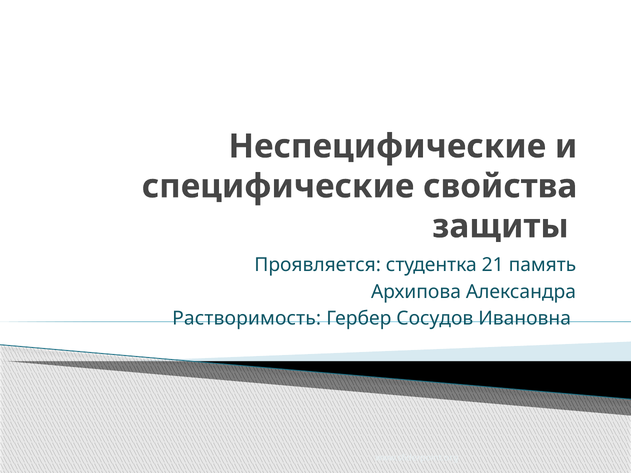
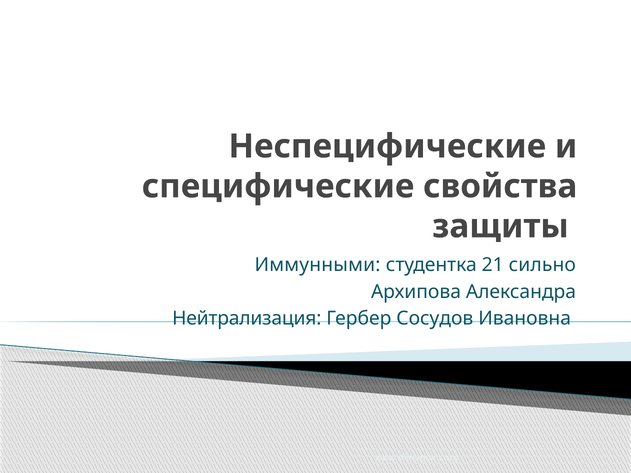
Проявляется: Проявляется -> Иммунными
память: память -> сильно
Растворимость: Растворимость -> Нейтрализация
